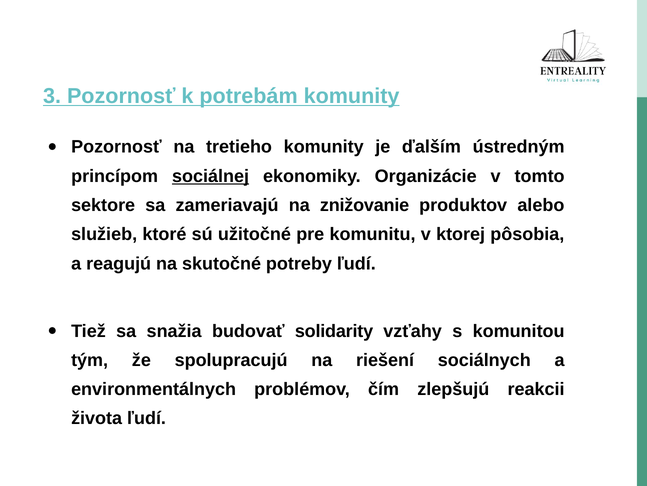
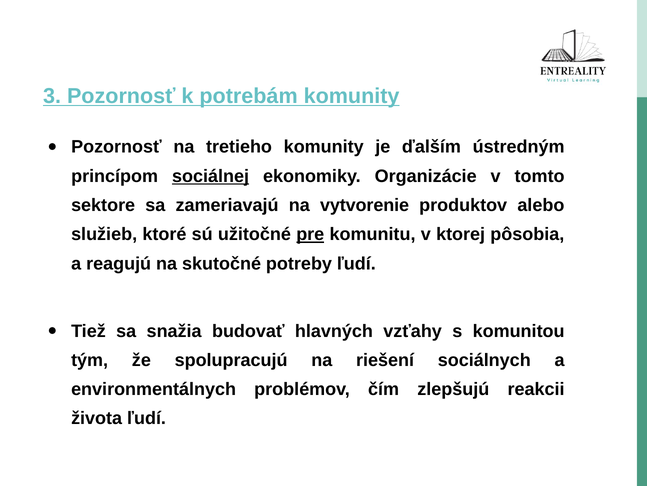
znižovanie: znižovanie -> vytvorenie
pre underline: none -> present
solidarity: solidarity -> hlavných
